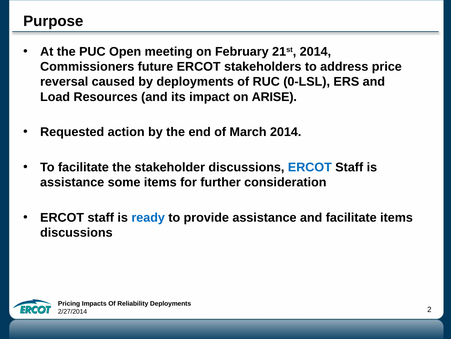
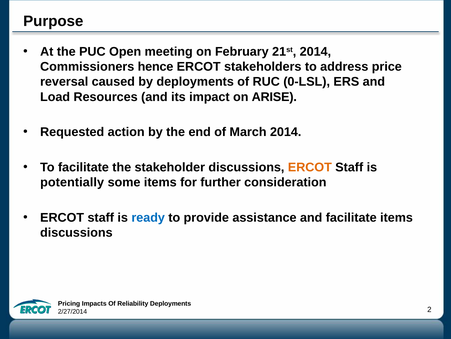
future: future -> hence
ERCOT at (310, 167) colour: blue -> orange
assistance at (72, 182): assistance -> potentially
